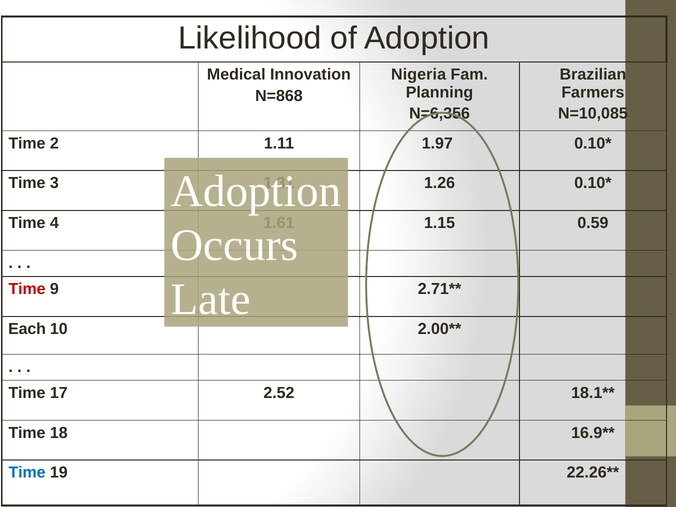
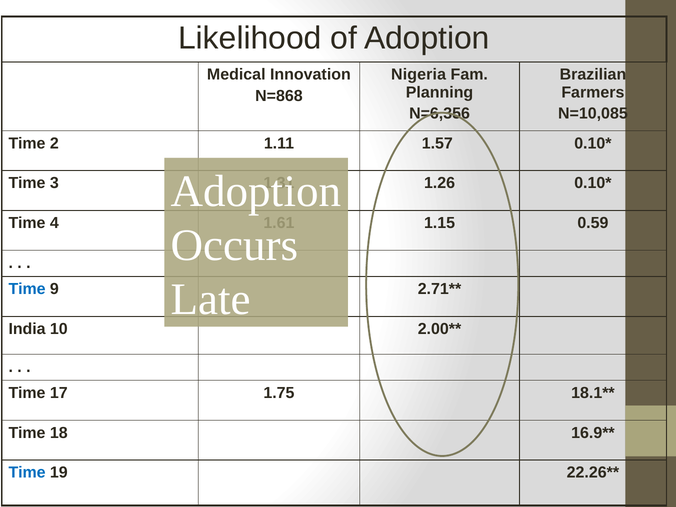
1.97: 1.97 -> 1.57
Time at (27, 289) colour: red -> blue
Each: Each -> India
2.52: 2.52 -> 1.75
